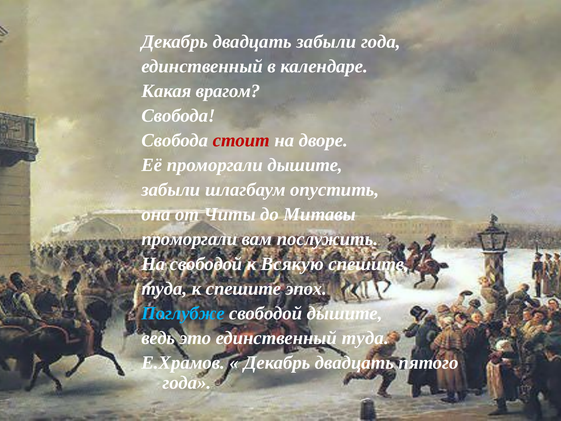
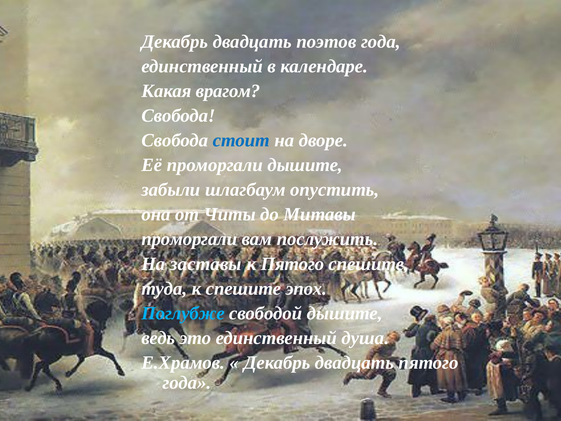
двадцать забыли: забыли -> поэтов
стоит colour: red -> blue
На свободой: свободой -> заставы
к Всякую: Всякую -> Пятого
единственный туда: туда -> душа
